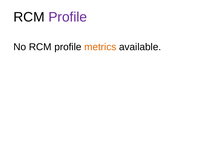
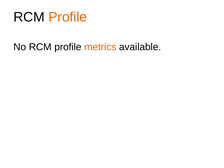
Profile at (68, 17) colour: purple -> orange
